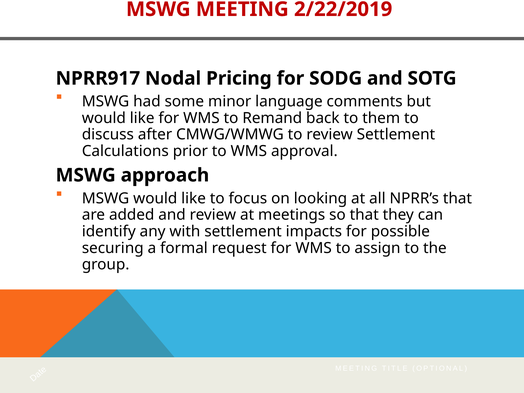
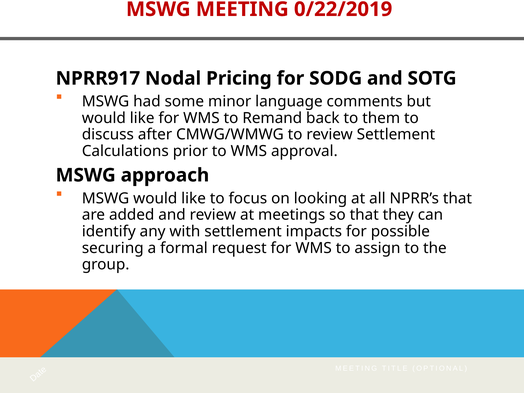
2/22/2019: 2/22/2019 -> 0/22/2019
